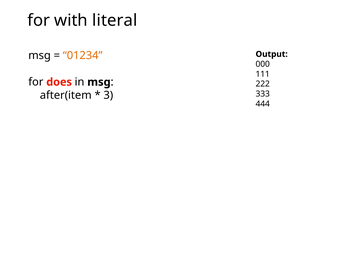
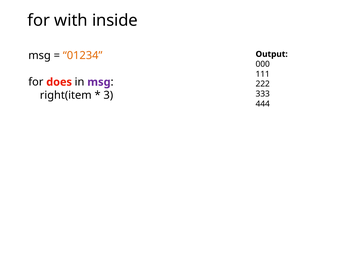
literal: literal -> inside
msg at (99, 82) colour: black -> purple
after(item: after(item -> right(item
